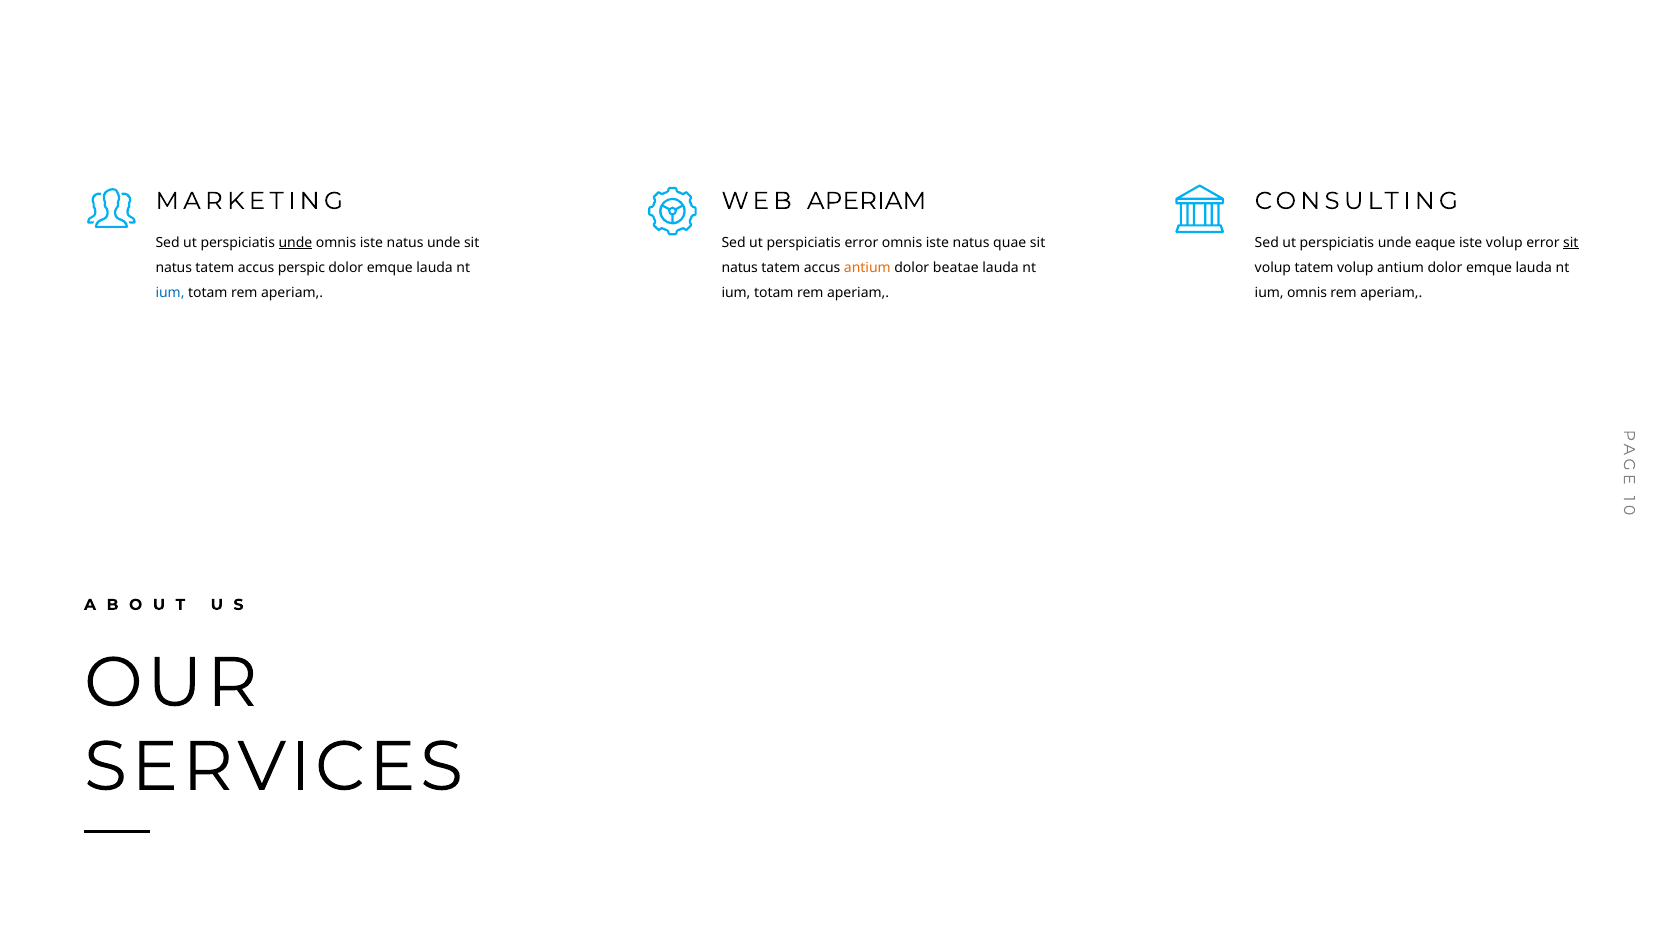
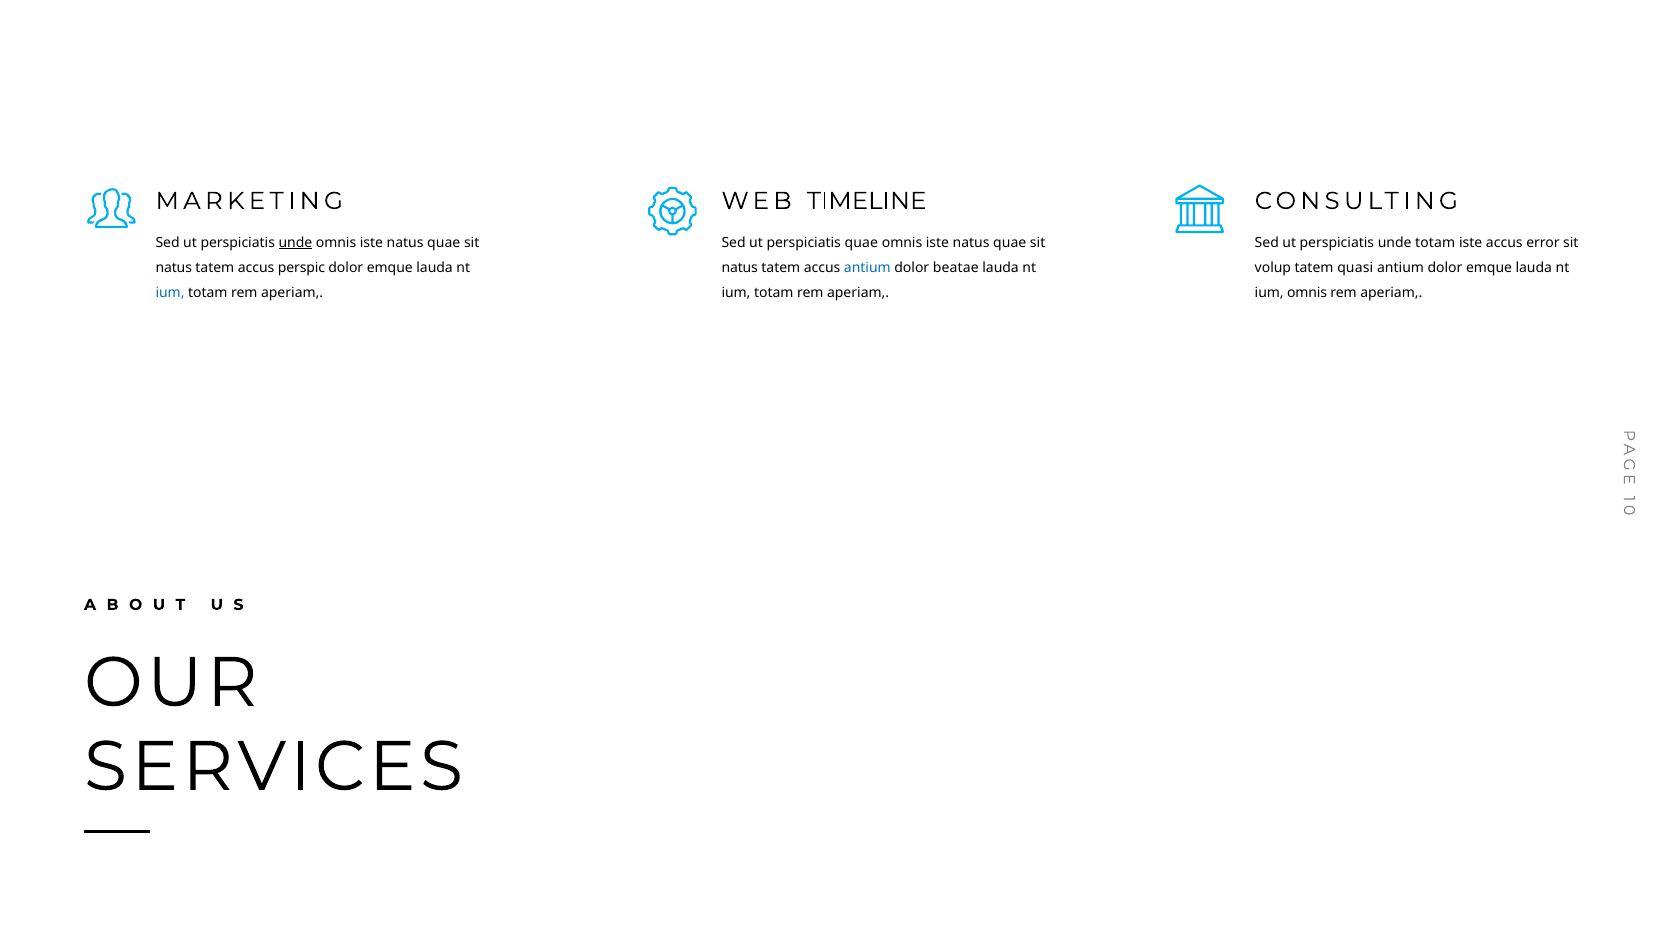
WEB APERIAM: APERIAM -> TIMELINE
unde at (444, 243): unde -> quae
perspiciatis error: error -> quae
unde eaque: eaque -> totam
iste volup: volup -> accus
sit at (1571, 243) underline: present -> none
antium at (867, 268) colour: orange -> blue
tatem volup: volup -> quasi
